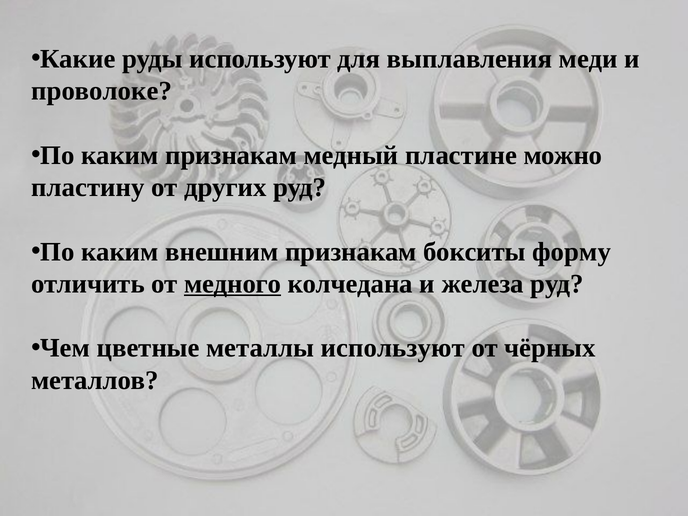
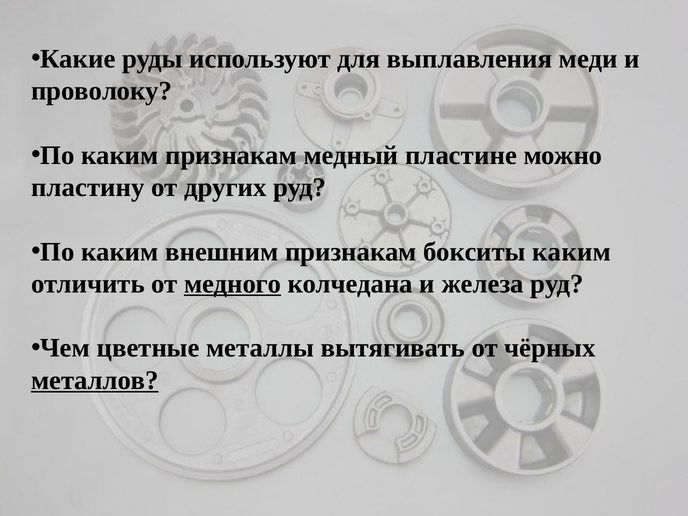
проволоке: проволоке -> проволоку
бокситы форму: форму -> каким
металлы используют: используют -> вытягивать
металлов underline: none -> present
